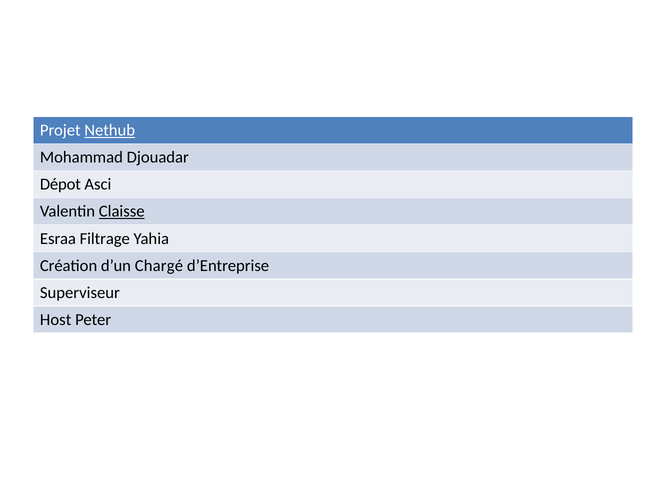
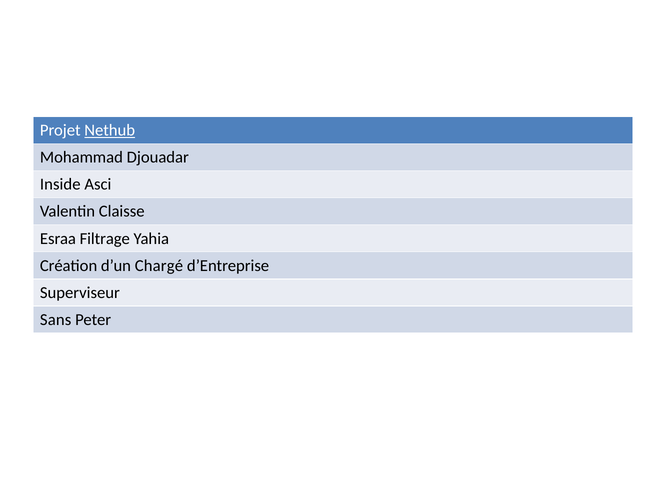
Dépot: Dépot -> Inside
Claisse underline: present -> none
Host: Host -> Sans
